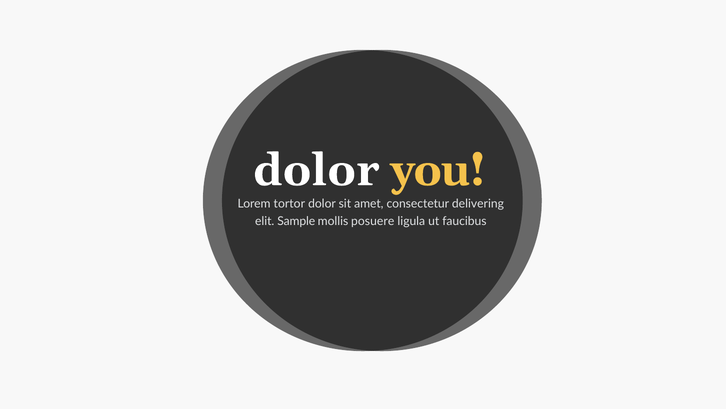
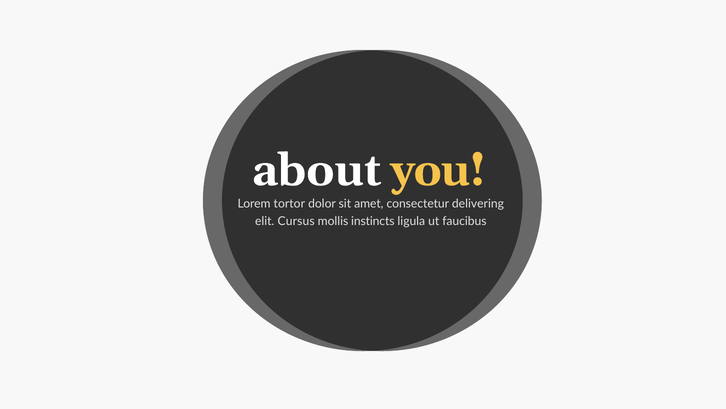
dolor at (316, 170): dolor -> about
Sample: Sample -> Cursus
posuere: posuere -> instincts
